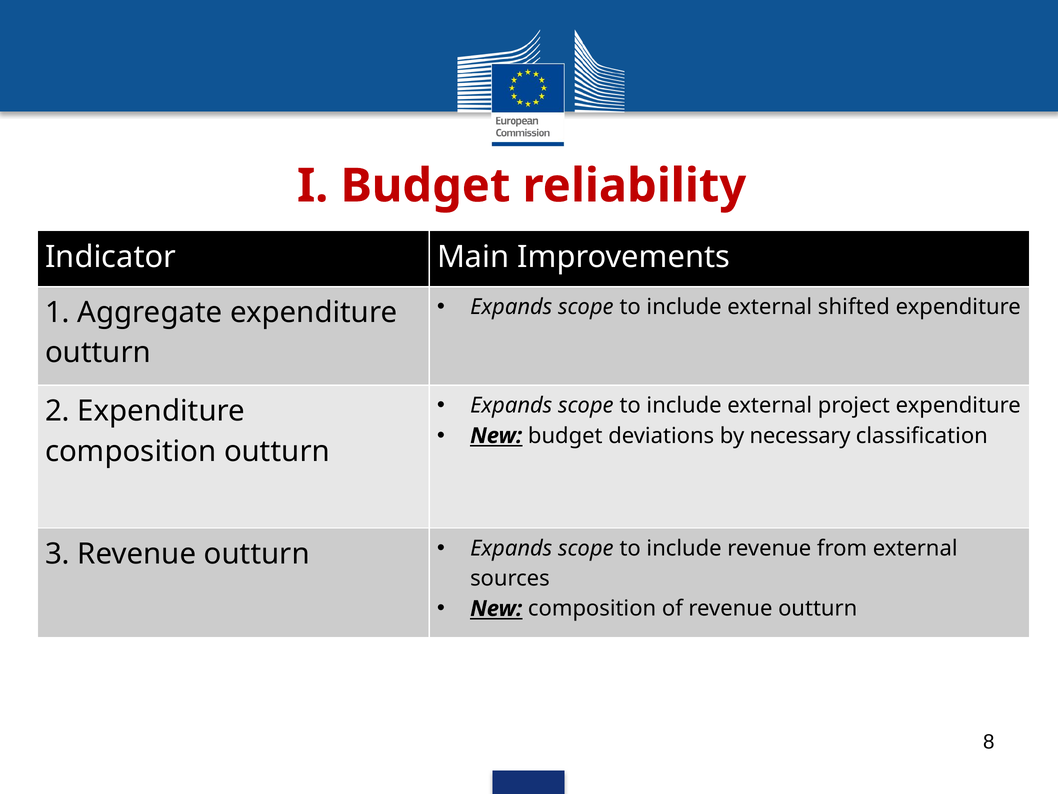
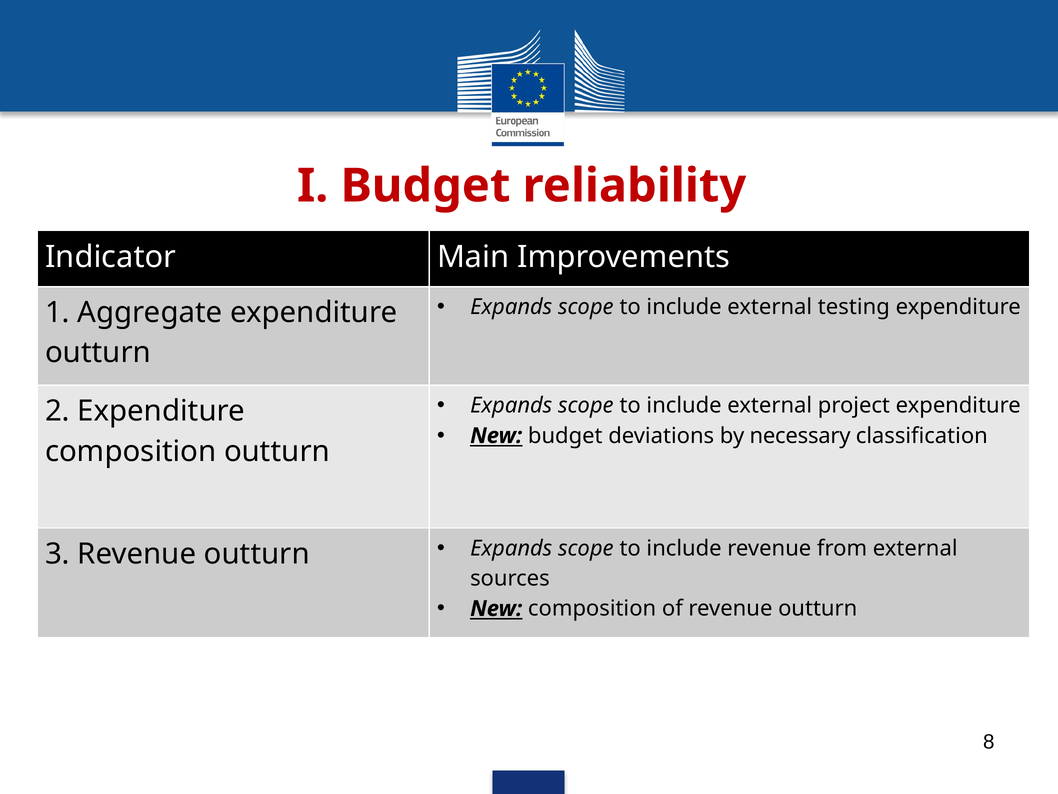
shifted: shifted -> testing
